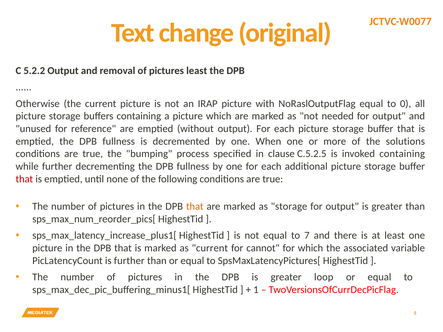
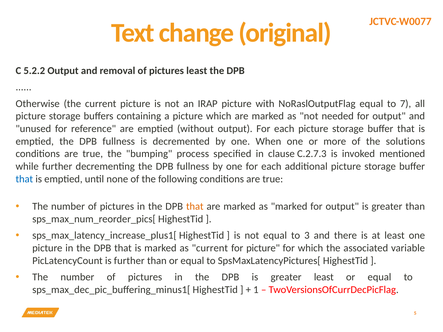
0: 0 -> 7
C.5.2.5: C.5.2.5 -> C.2.7.3
invoked containing: containing -> mentioned
that at (24, 179) colour: red -> blue
as storage: storage -> marked
7: 7 -> 3
for cannot: cannot -> picture
greater loop: loop -> least
